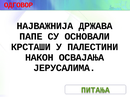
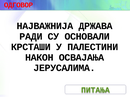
ПАПЕ: ПАПЕ -> РАДИ
